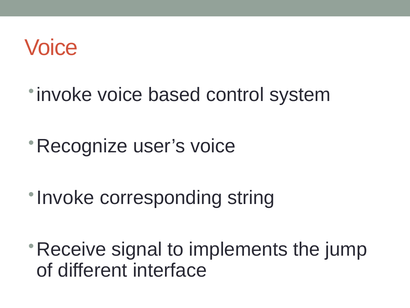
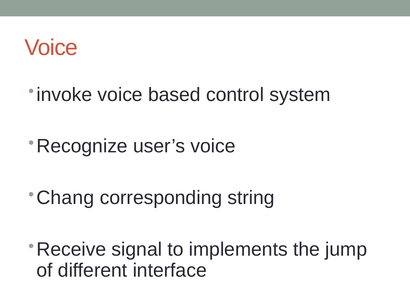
Invoke at (65, 197): Invoke -> Chang
